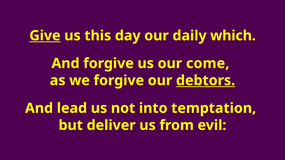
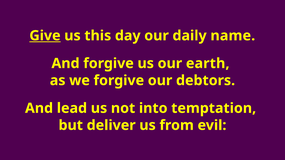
which: which -> name
come: come -> earth
debtors underline: present -> none
